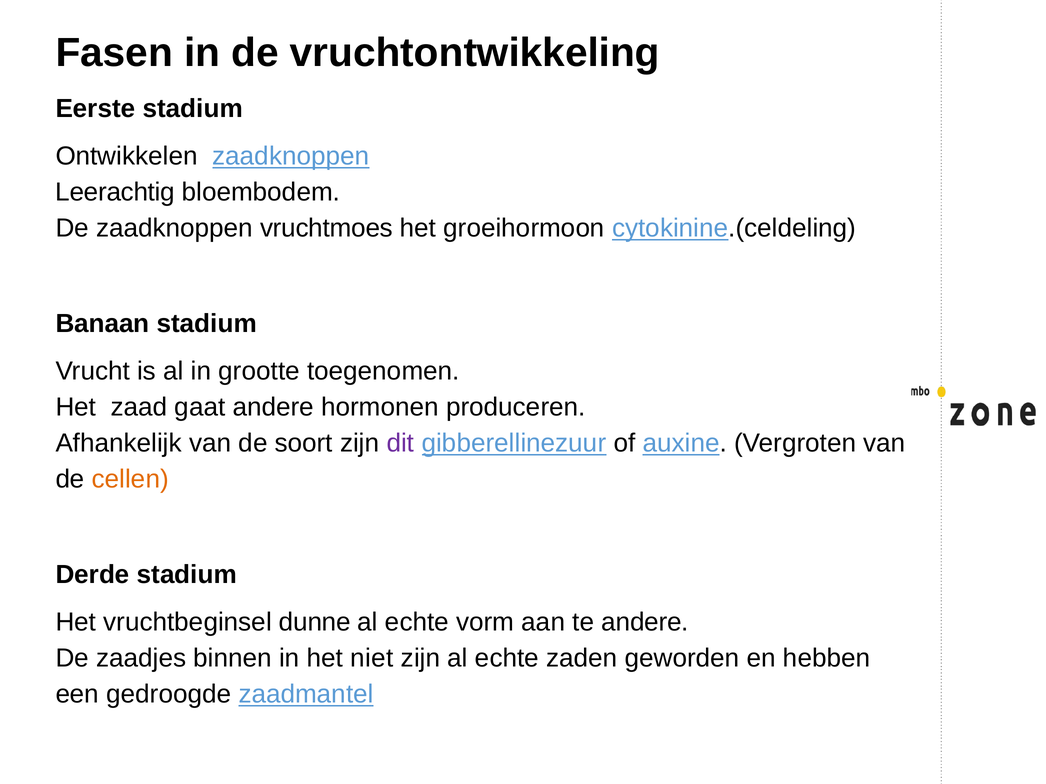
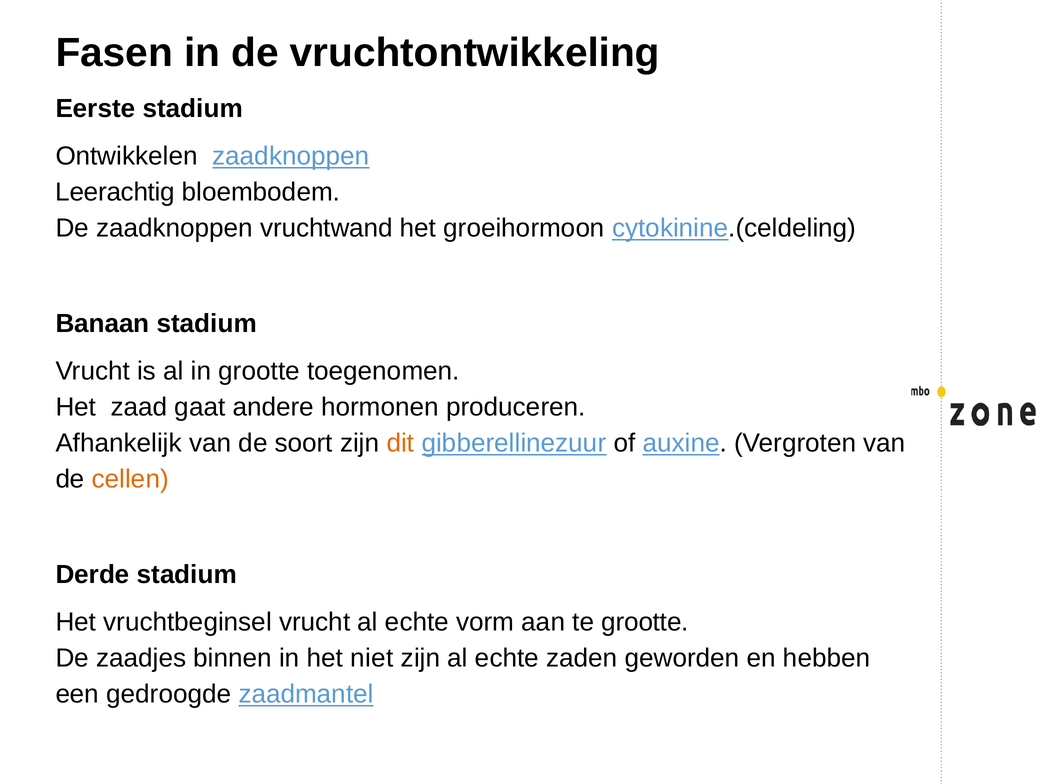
vruchtmoes: vruchtmoes -> vruchtwand
dit colour: purple -> orange
vruchtbeginsel dunne: dunne -> vrucht
te andere: andere -> grootte
